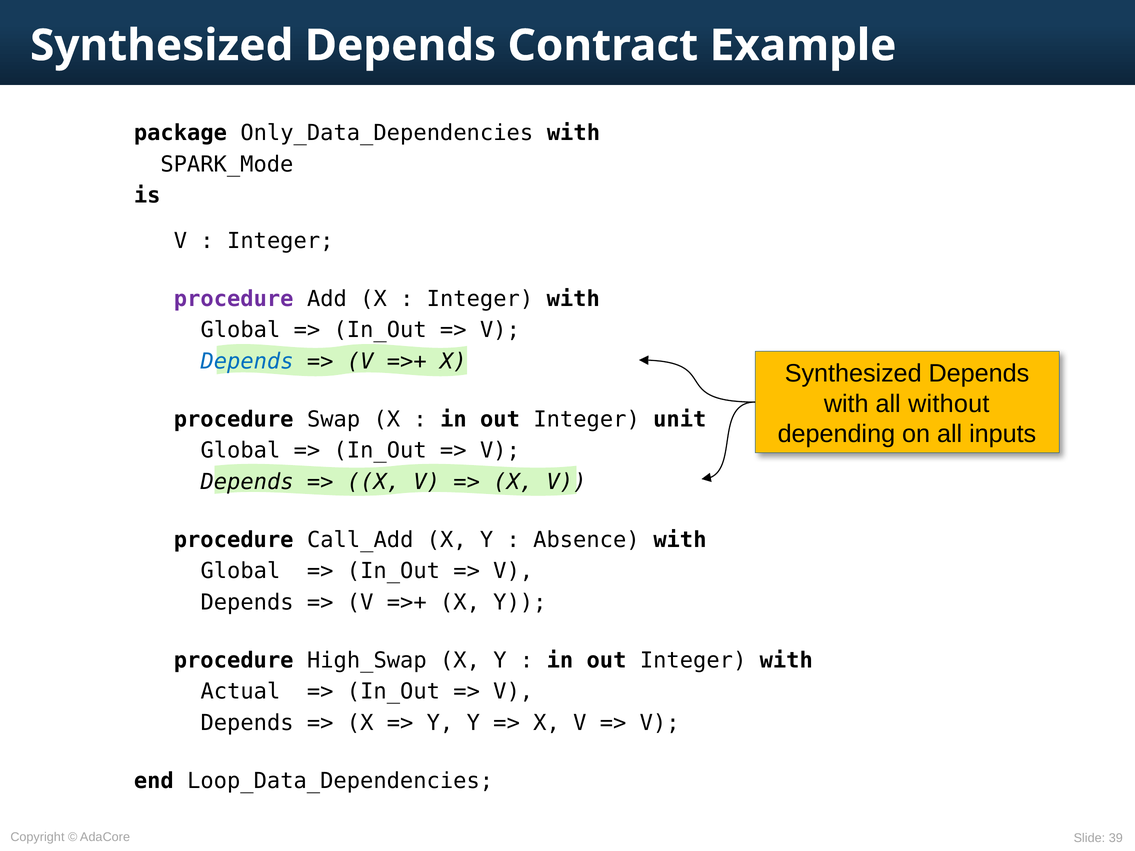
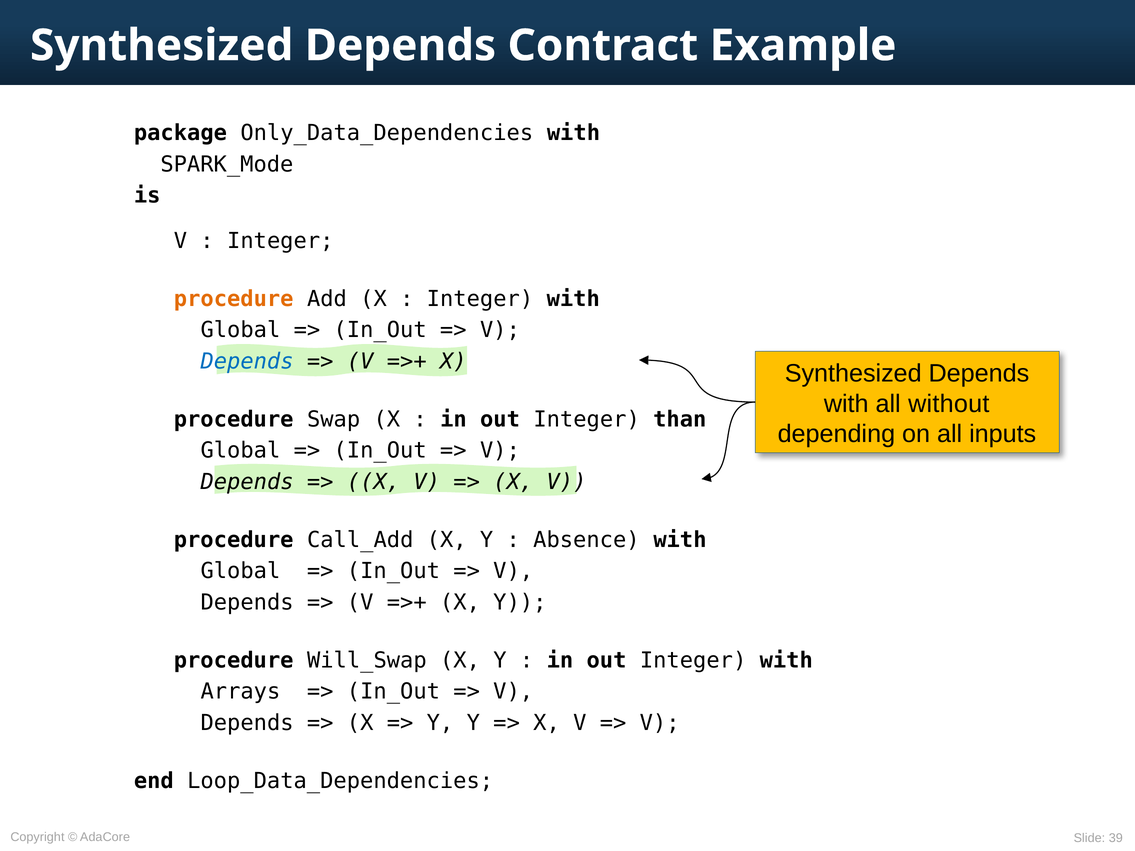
procedure at (234, 299) colour: purple -> orange
unit: unit -> than
High_Swap: High_Swap -> Will_Swap
Actual: Actual -> Arrays
